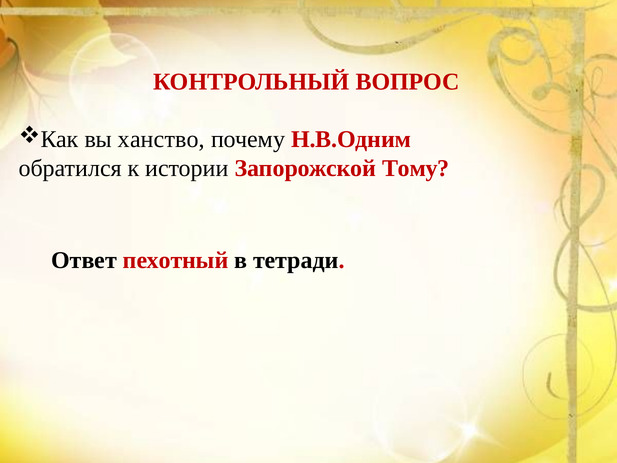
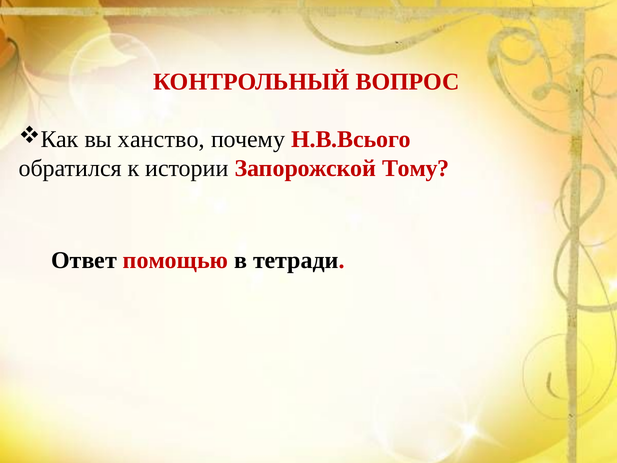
Н.В.Одним: Н.В.Одним -> Н.В.Всього
пехотный: пехотный -> помощью
